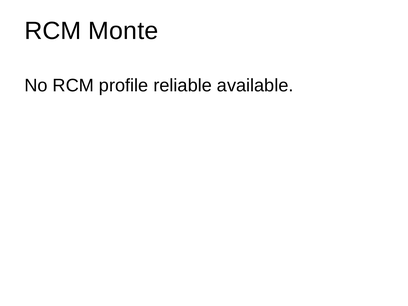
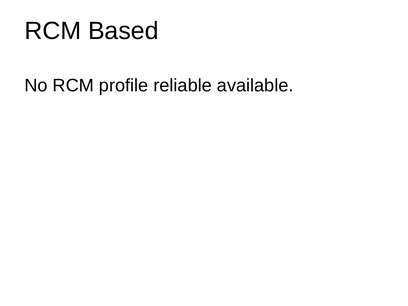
Monte: Monte -> Based
